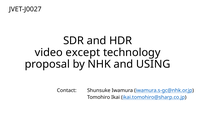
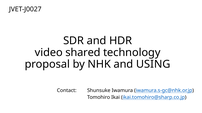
except: except -> shared
